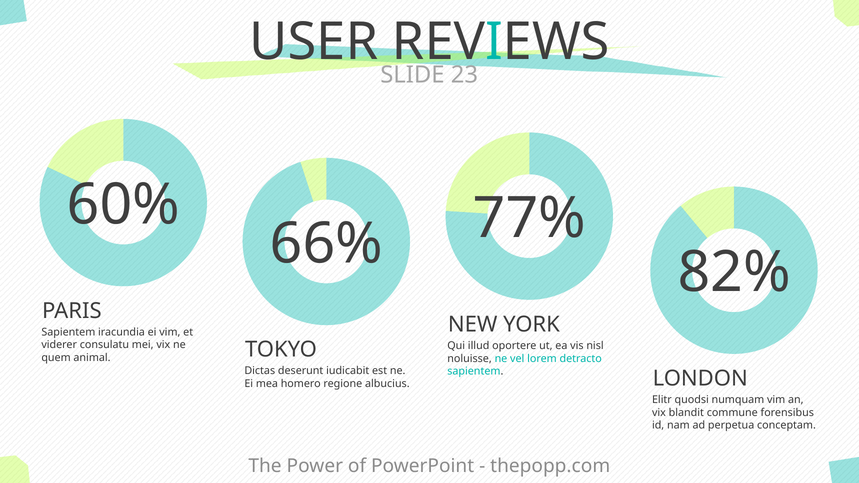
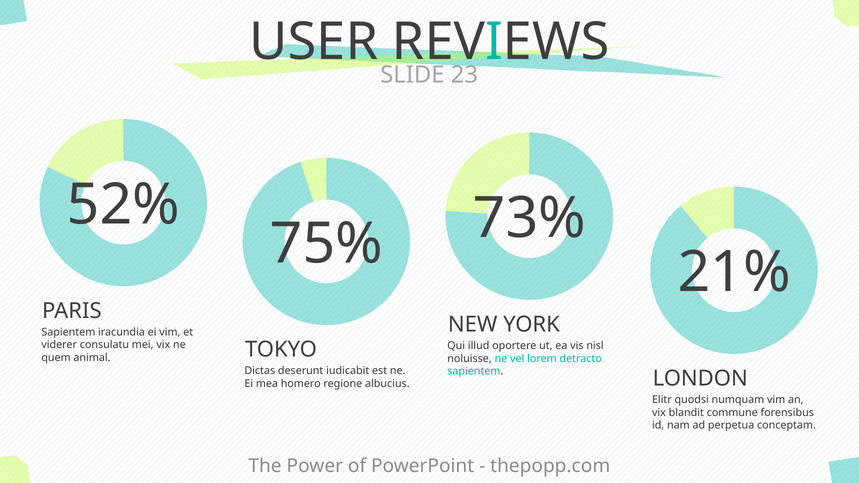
60%: 60% -> 52%
77%: 77% -> 73%
66%: 66% -> 75%
82%: 82% -> 21%
